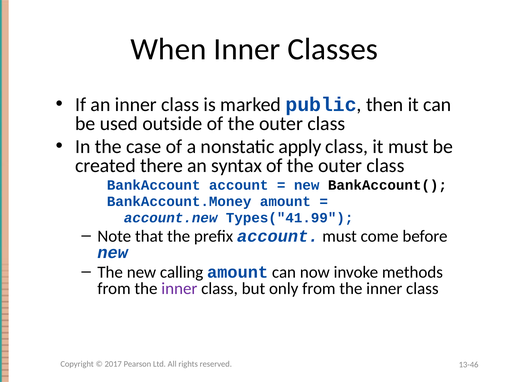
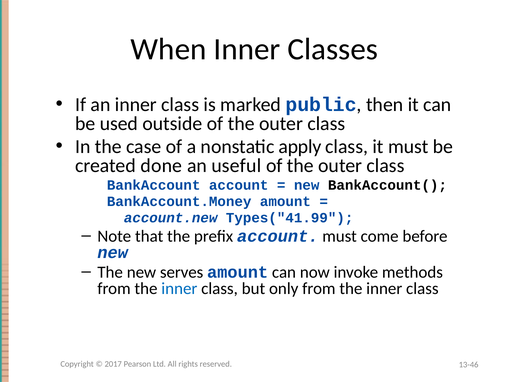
there: there -> done
syntax: syntax -> useful
calling: calling -> serves
inner at (179, 288) colour: purple -> blue
